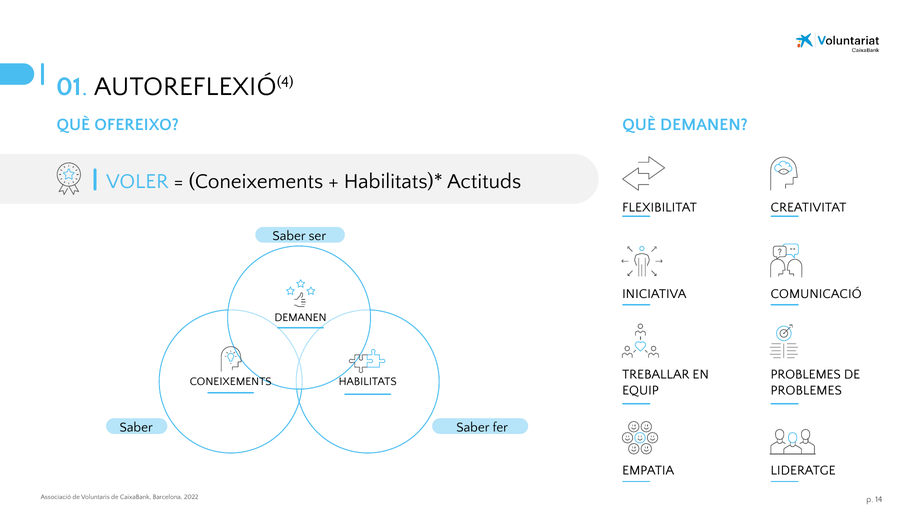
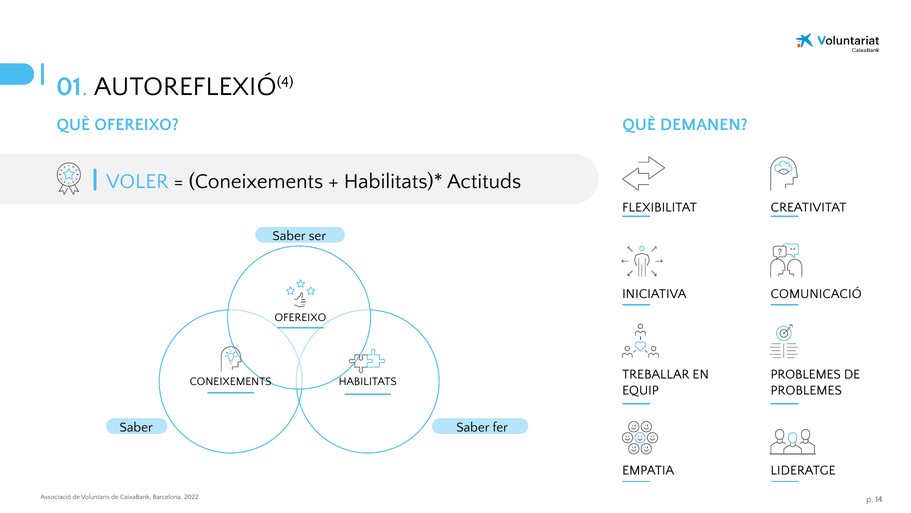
DEMANEN at (300, 317): DEMANEN -> OFEREIXO
